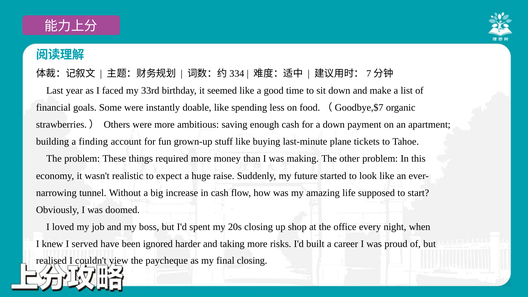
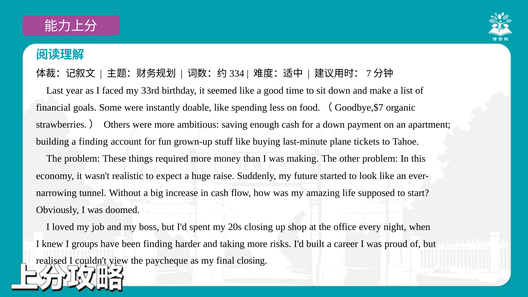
served: served -> groups
been ignored: ignored -> finding
